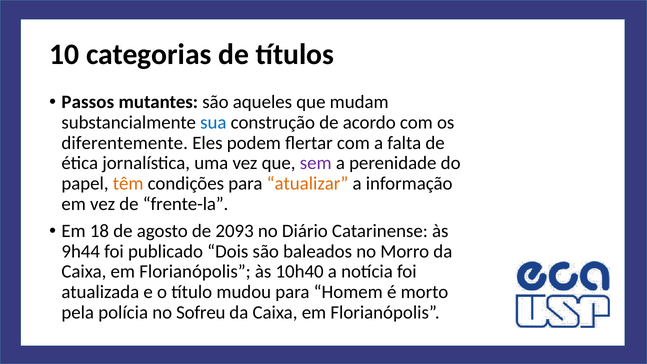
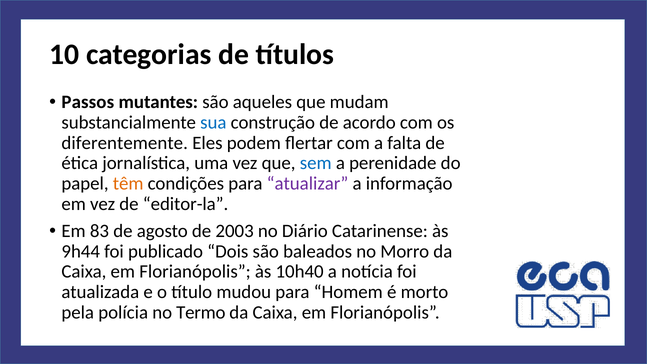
sem colour: purple -> blue
atualizar colour: orange -> purple
frente-la: frente-la -> editor-la
18: 18 -> 83
2093: 2093 -> 2003
Sofreu: Sofreu -> Termo
